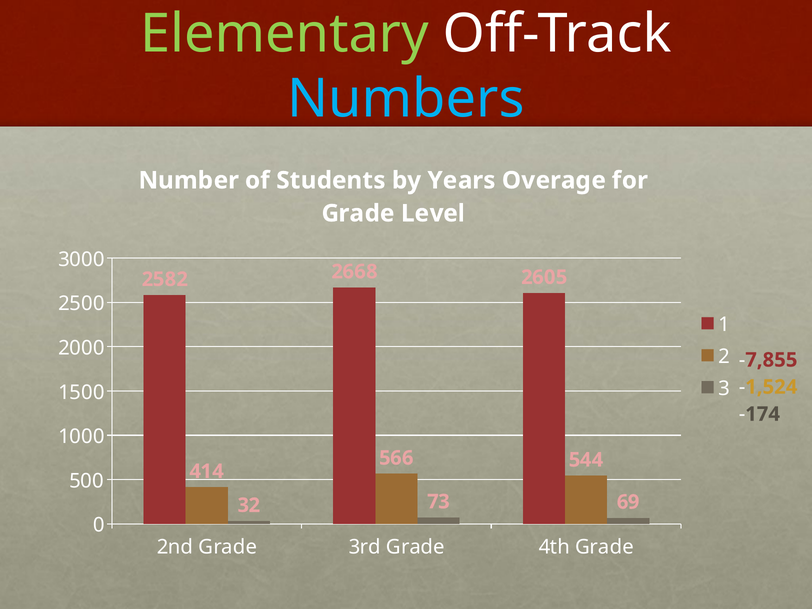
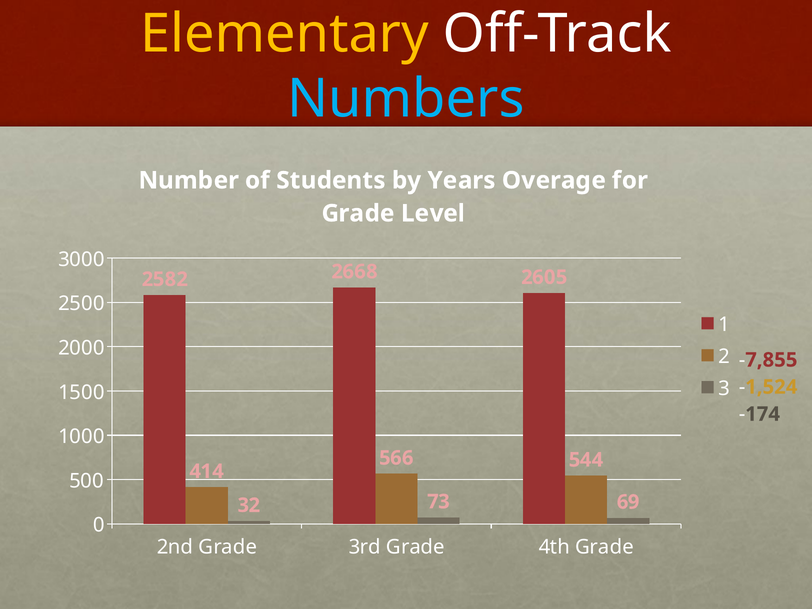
Elementary colour: light green -> yellow
